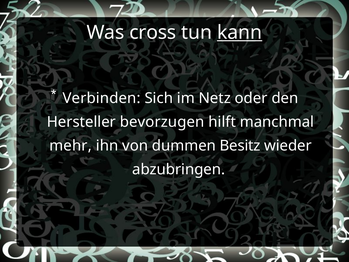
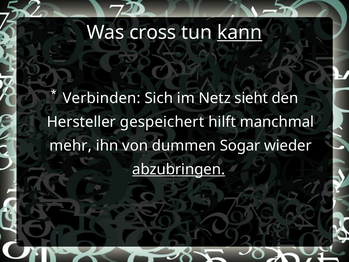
oder: oder -> sieht
bevorzugen: bevorzugen -> gespeichert
Besitz: Besitz -> Sogar
abzubringen underline: none -> present
